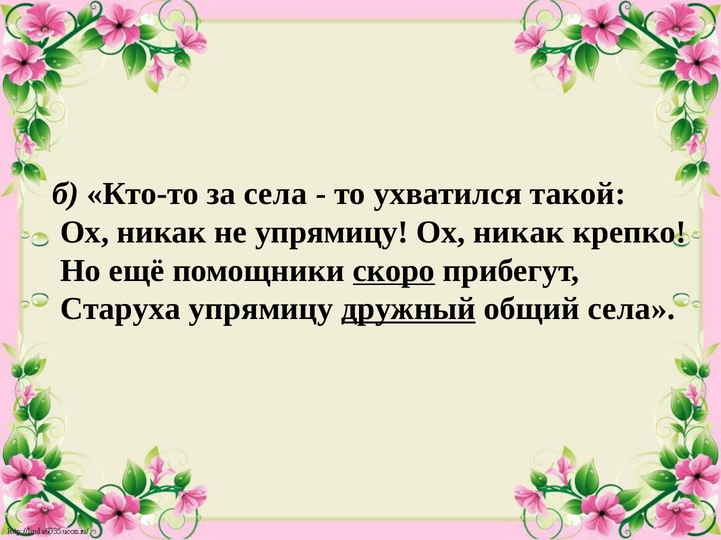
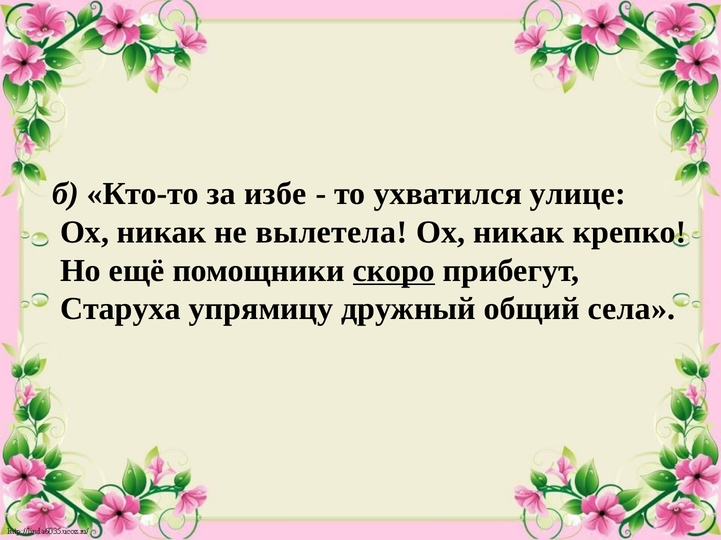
за села: села -> избе
такой: такой -> улице
не упрямицу: упрямицу -> вылетела
дружный underline: present -> none
